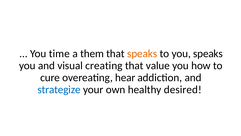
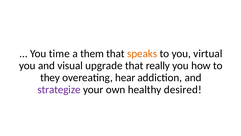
you speaks: speaks -> virtual
creating: creating -> upgrade
value: value -> really
cure: cure -> they
strategize colour: blue -> purple
